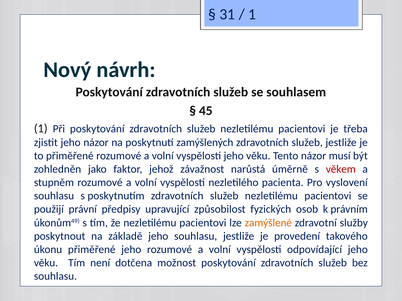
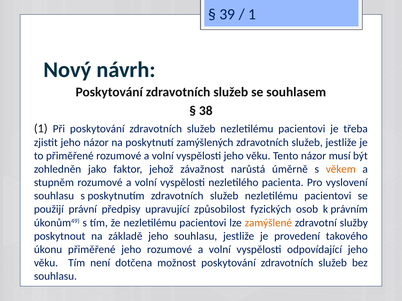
31: 31 -> 39
45: 45 -> 38
věkem colour: red -> orange
